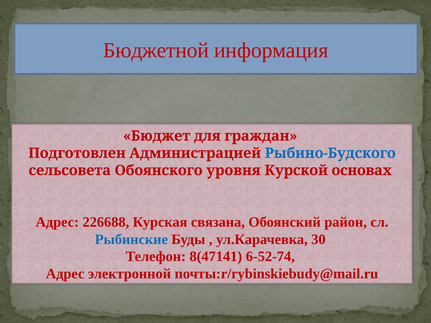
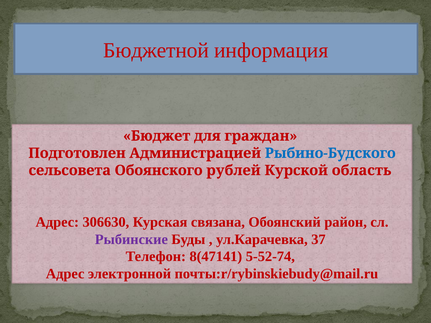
уровня: уровня -> рублей
основах: основах -> область
226688: 226688 -> 306630
Рыбинские colour: blue -> purple
30: 30 -> 37
6-52-74: 6-52-74 -> 5-52-74
